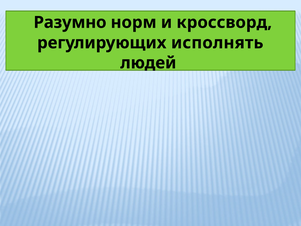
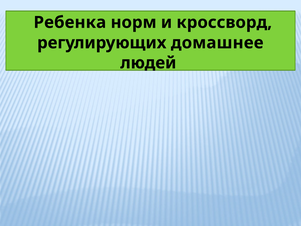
Разумно: Разумно -> Ребенка
исполнять: исполнять -> домашнее
